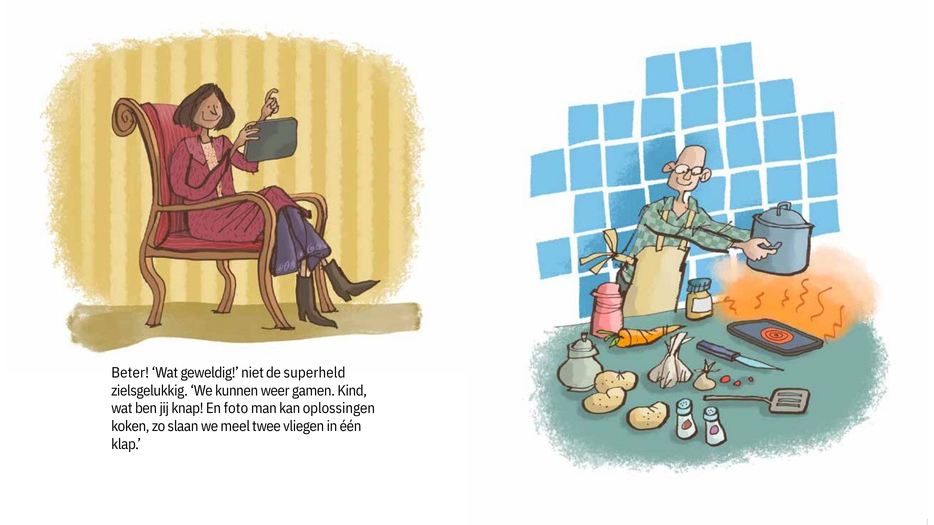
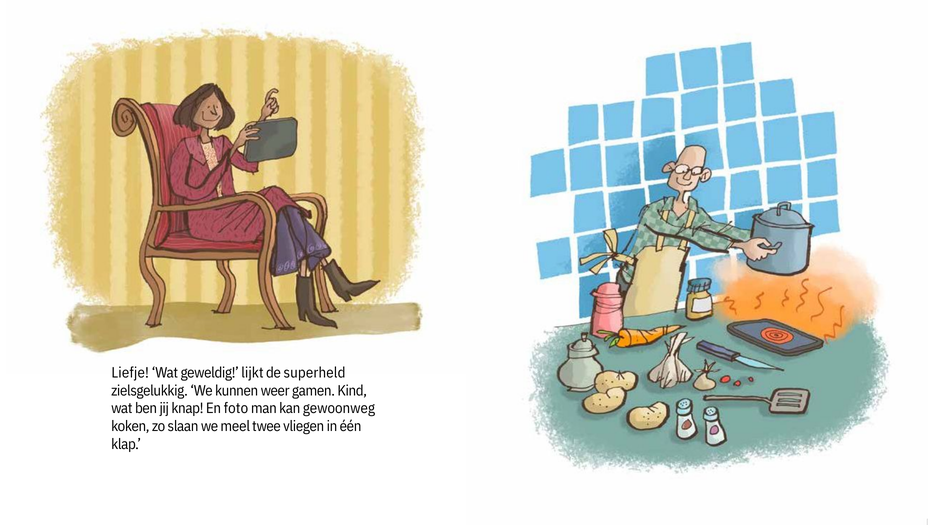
Beter: Beter -> Liefje
niet: niet -> lijkt
oplossingen: oplossingen -> gewoonweg
